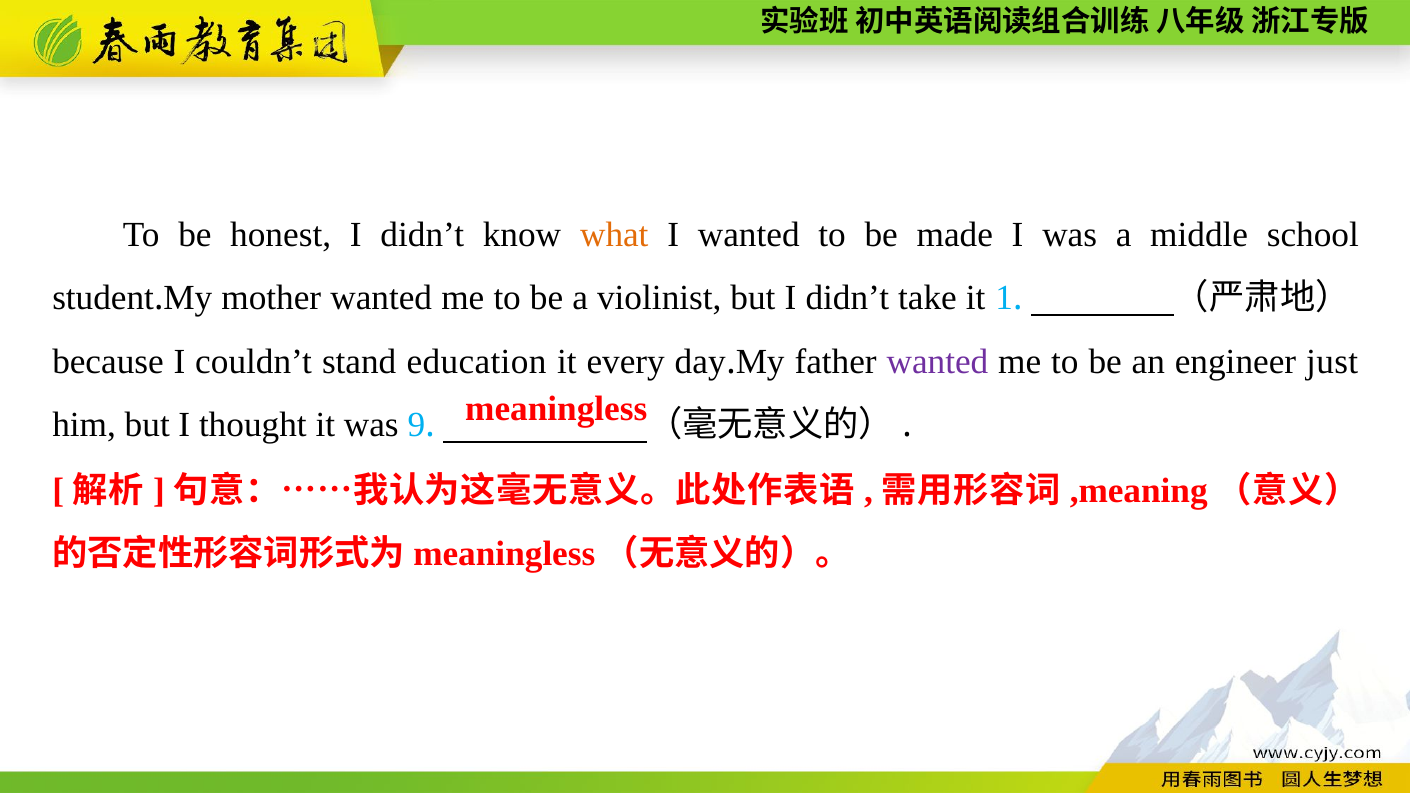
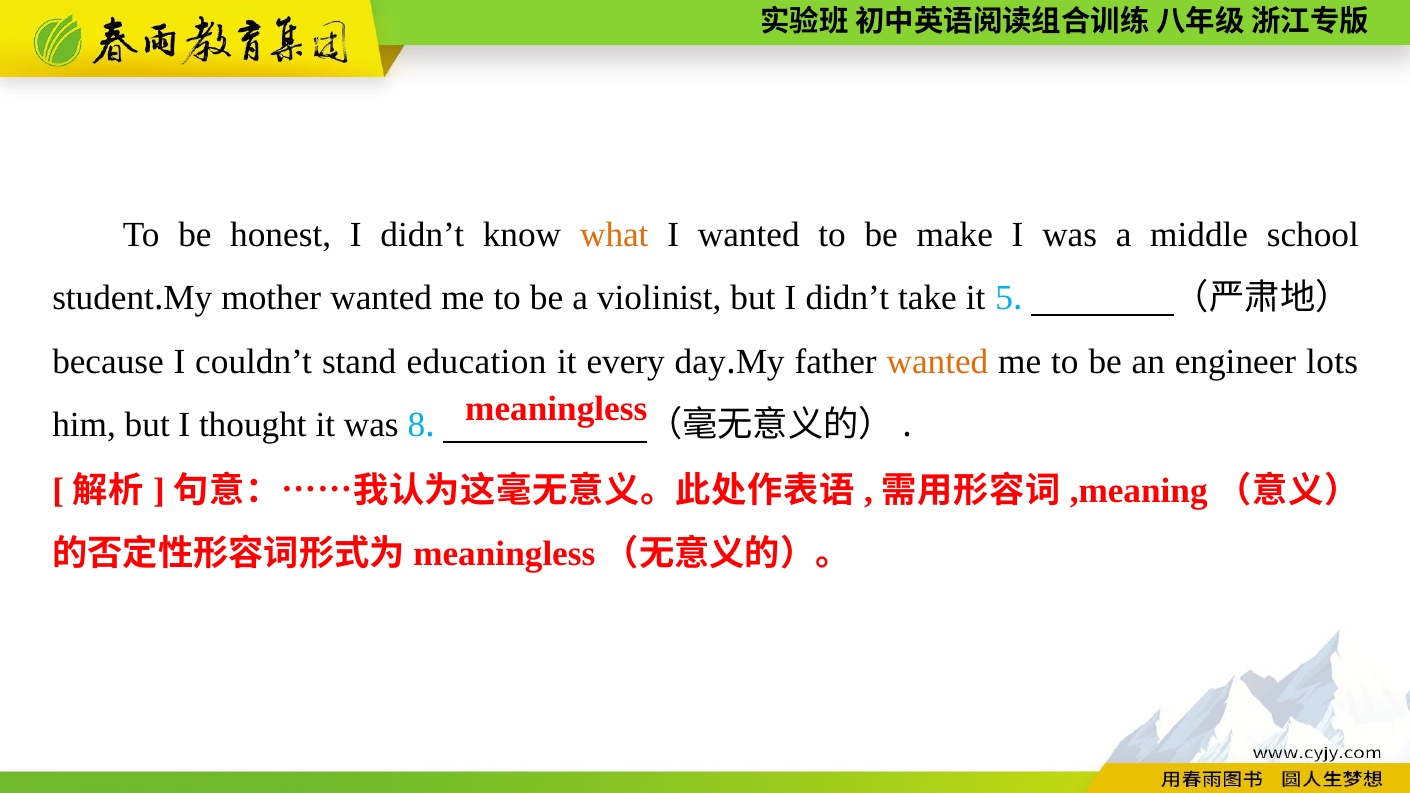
made: made -> make
1: 1 -> 5
wanted at (937, 362) colour: purple -> orange
just: just -> lots
9: 9 -> 8
